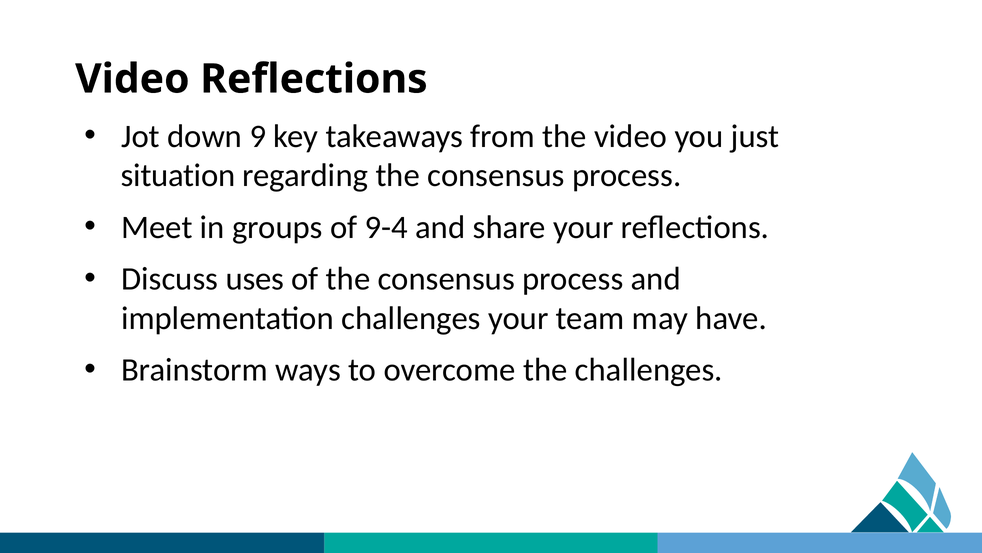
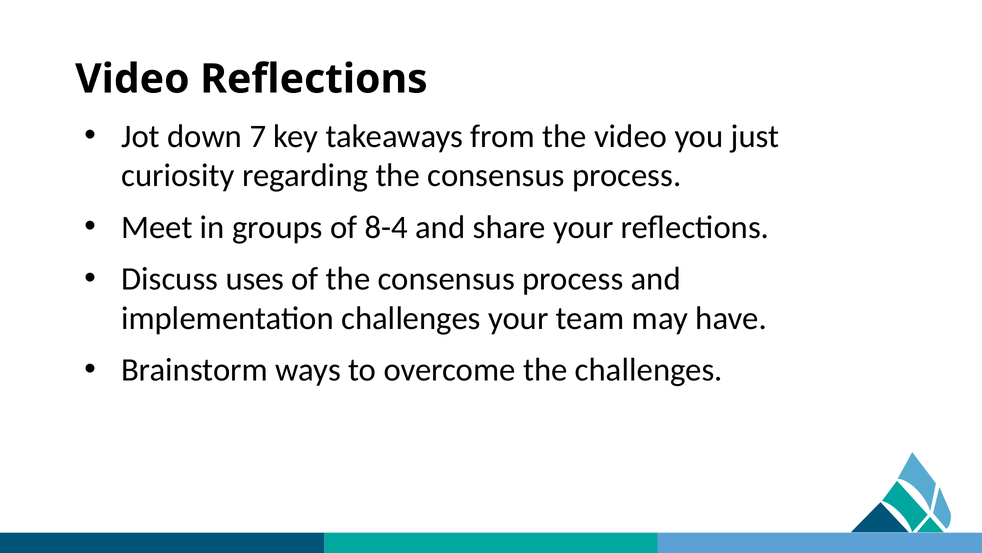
9: 9 -> 7
situation: situation -> curiosity
9-4: 9-4 -> 8-4
